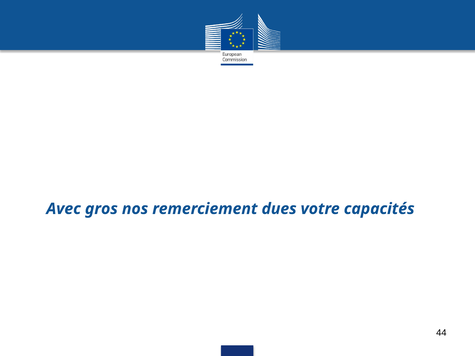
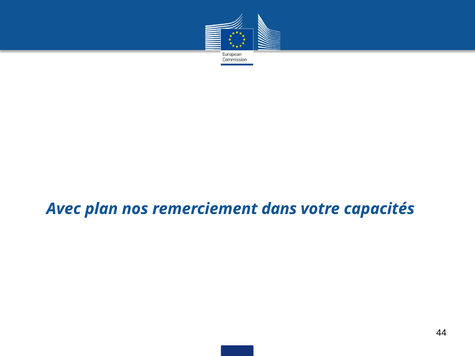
gros: gros -> plan
dues: dues -> dans
